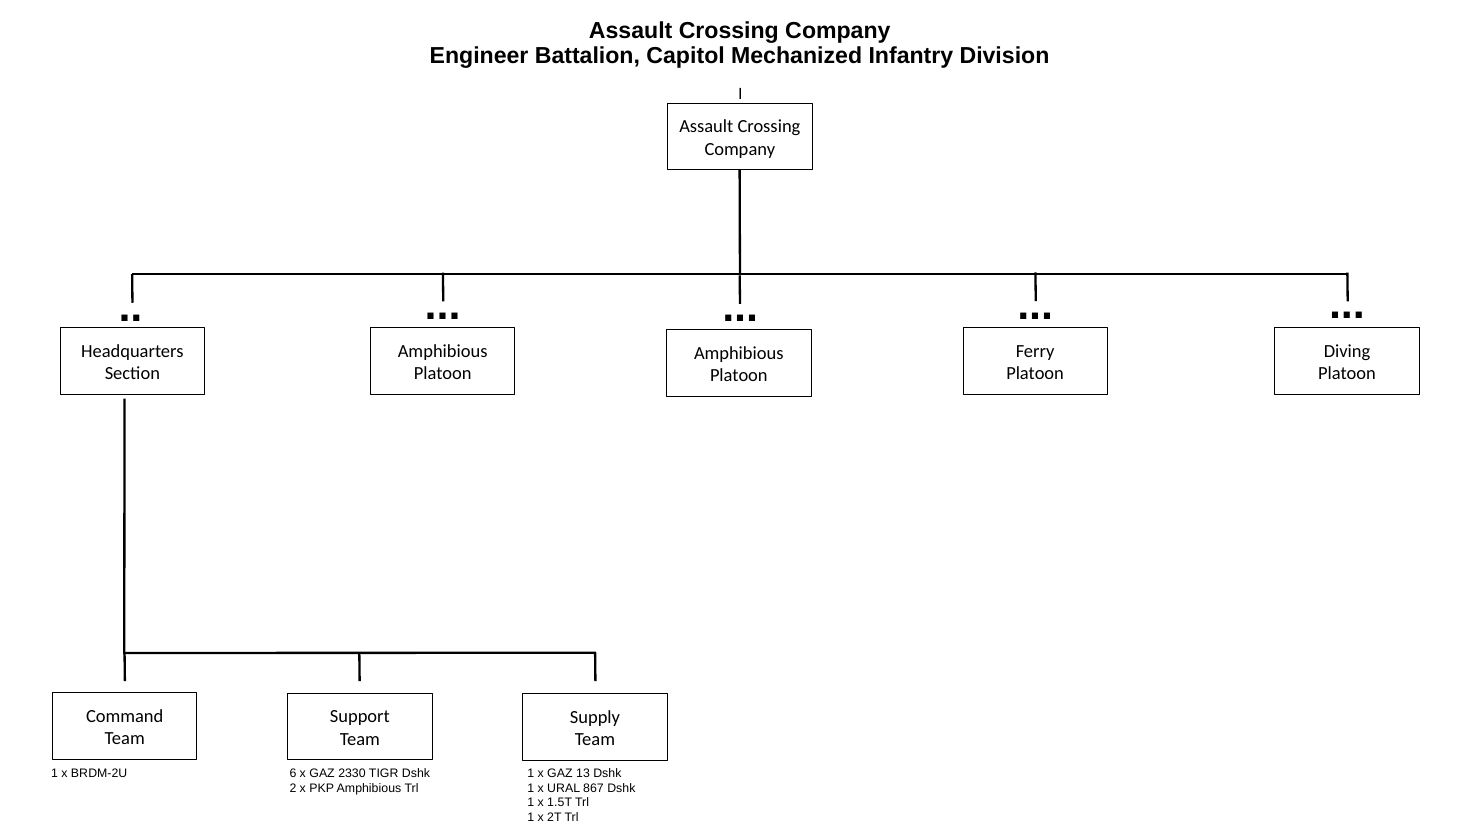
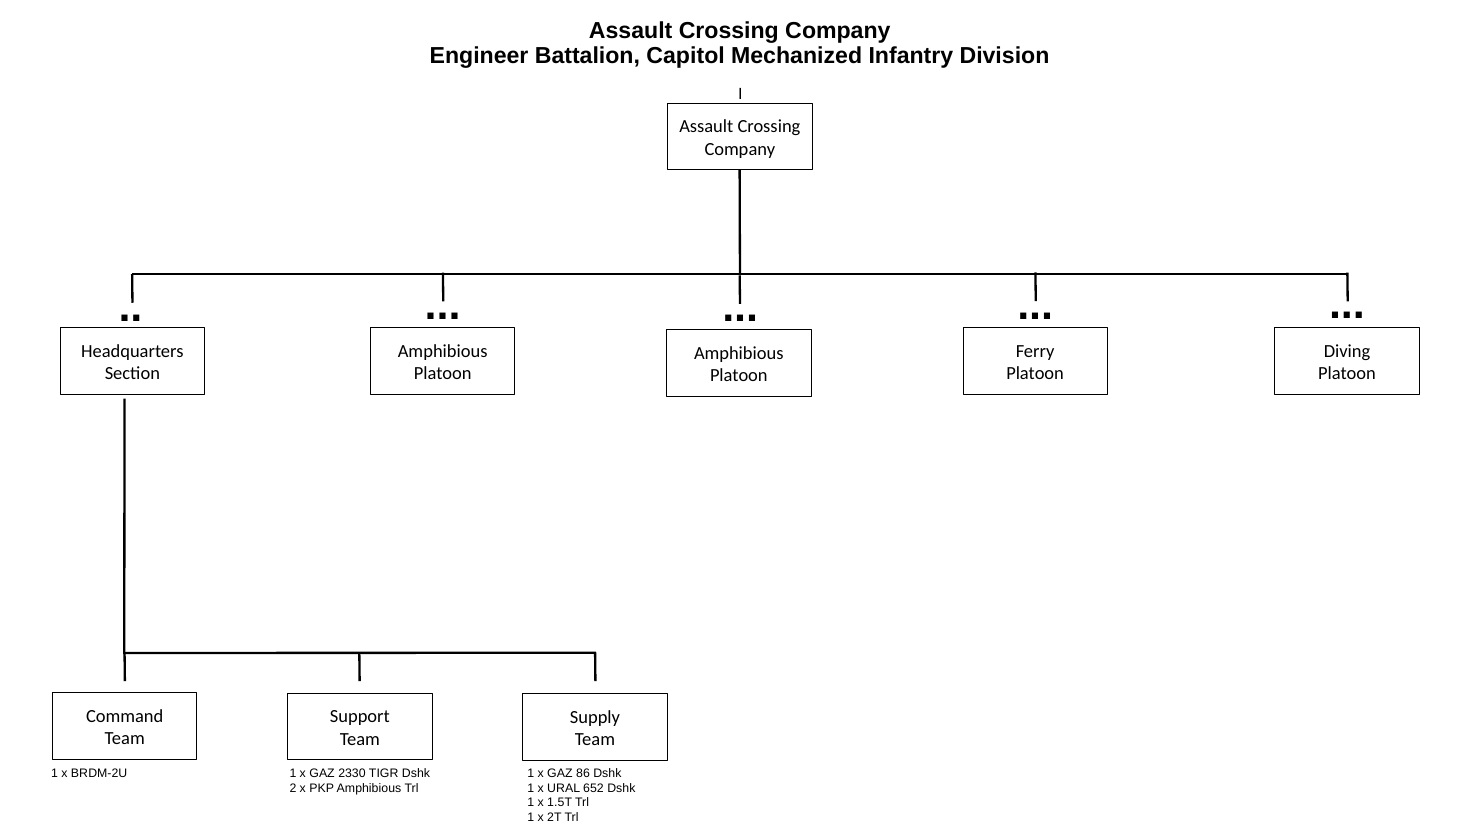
BRDM-2U 6: 6 -> 1
13: 13 -> 86
867: 867 -> 652
